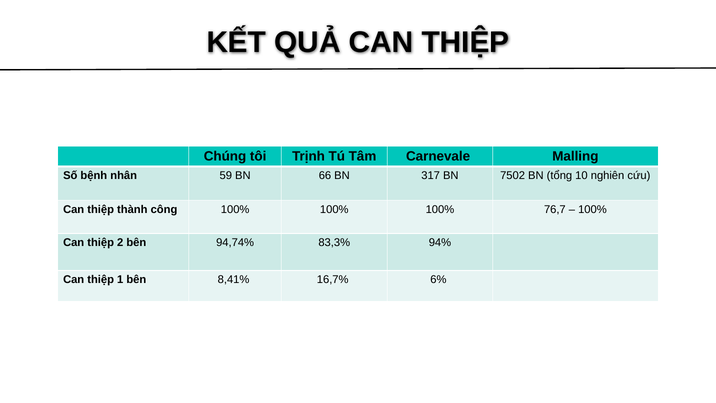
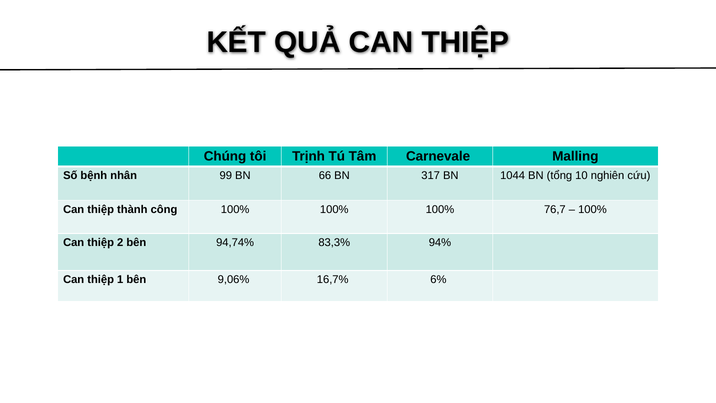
59: 59 -> 99
7502: 7502 -> 1044
8,41%: 8,41% -> 9,06%
